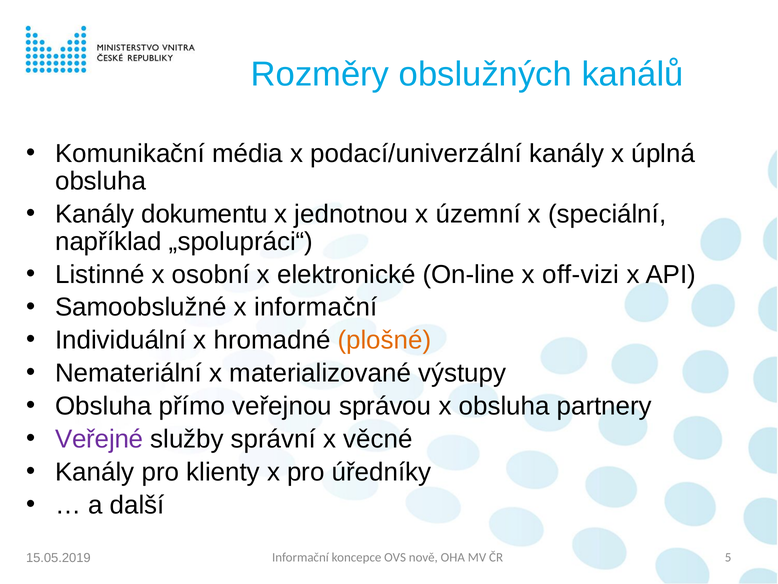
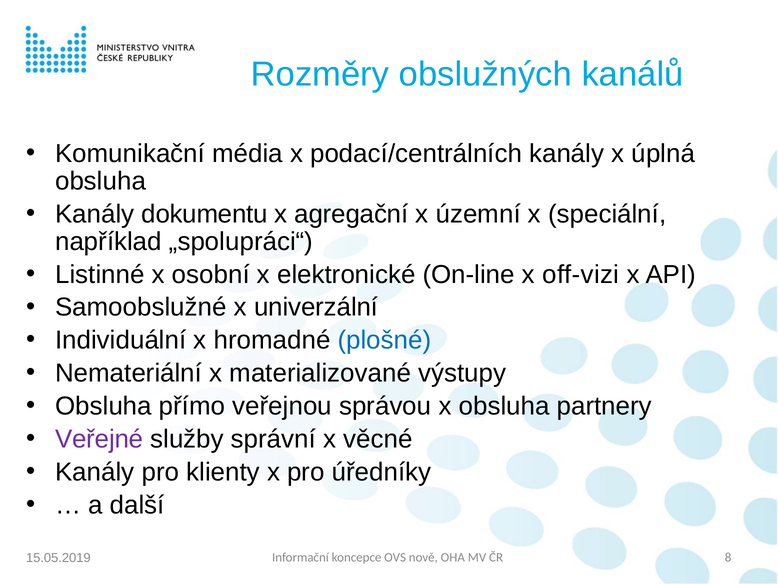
podací/univerzální: podací/univerzální -> podací/centrálních
jednotnou: jednotnou -> agregační
x informační: informační -> univerzální
plošné colour: orange -> blue
5: 5 -> 8
